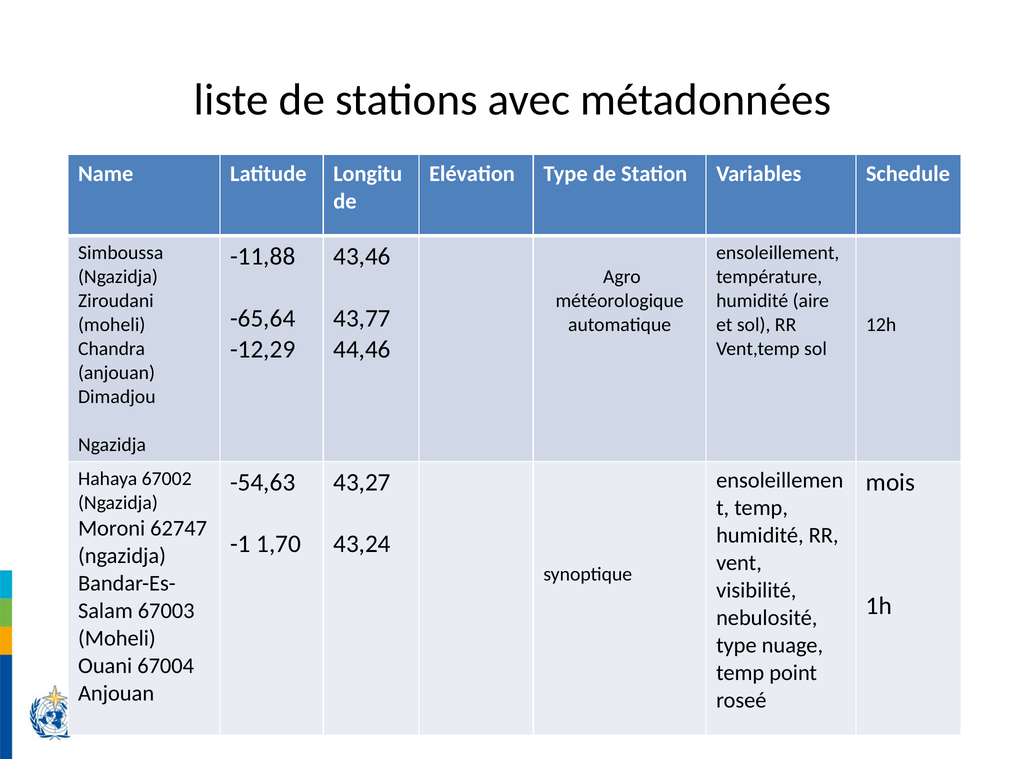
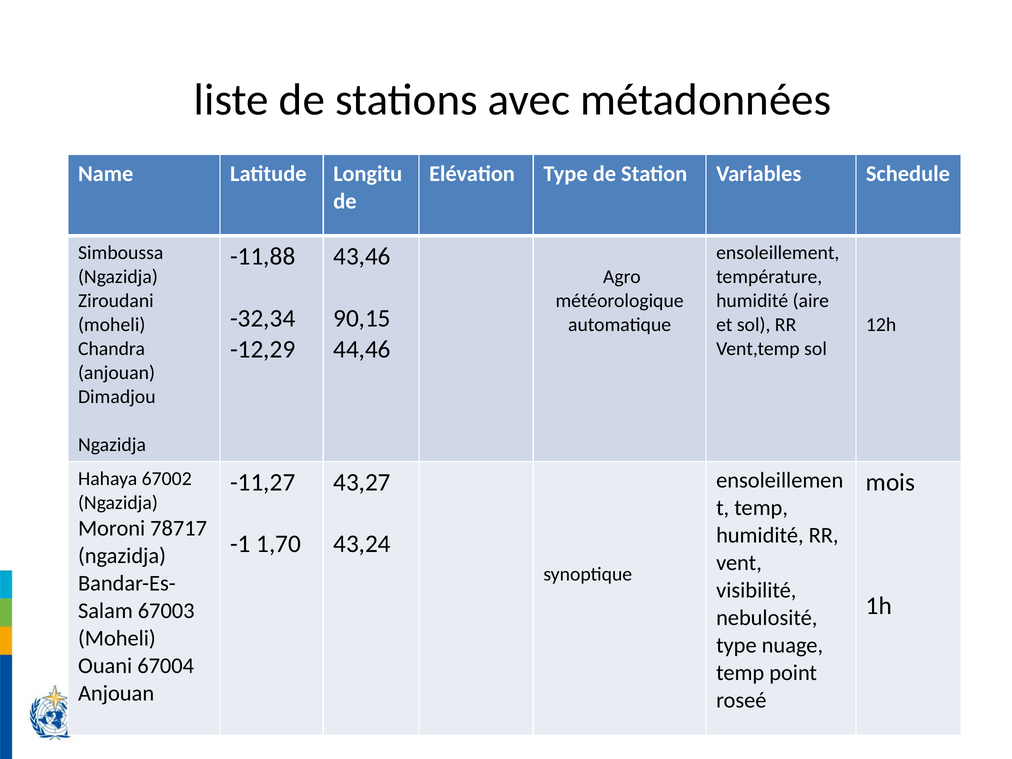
-65,64: -65,64 -> -32,34
43,77: 43,77 -> 90,15
-54,63: -54,63 -> -11,27
62747: 62747 -> 78717
